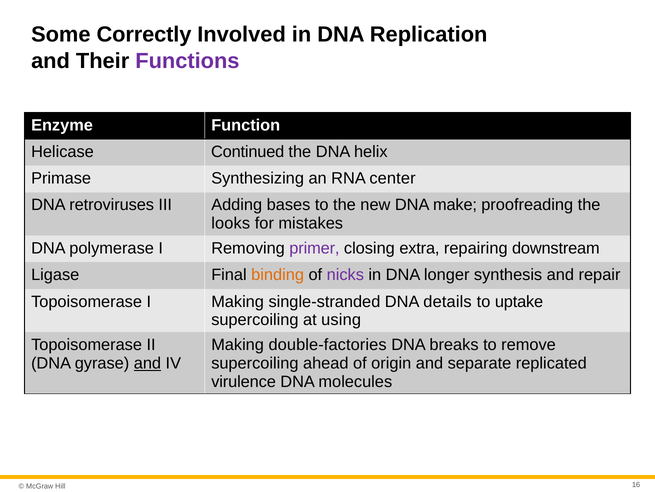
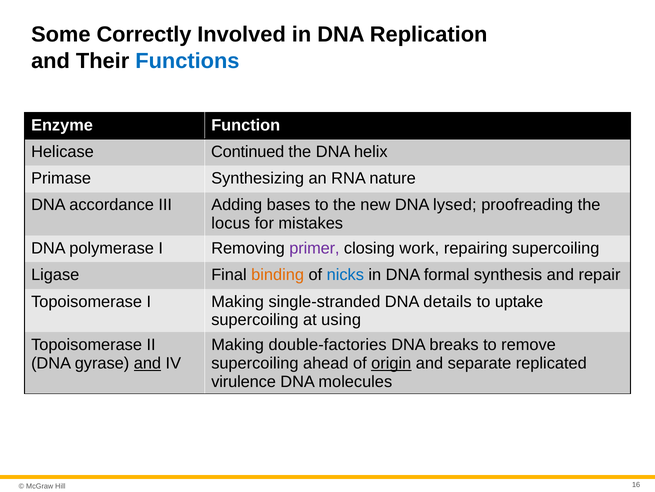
Functions colour: purple -> blue
center: center -> nature
retroviruses: retroviruses -> accordance
make: make -> lysed
looks: looks -> locus
extra: extra -> work
repairing downstream: downstream -> supercoiling
nicks colour: purple -> blue
longer: longer -> formal
origin underline: none -> present
